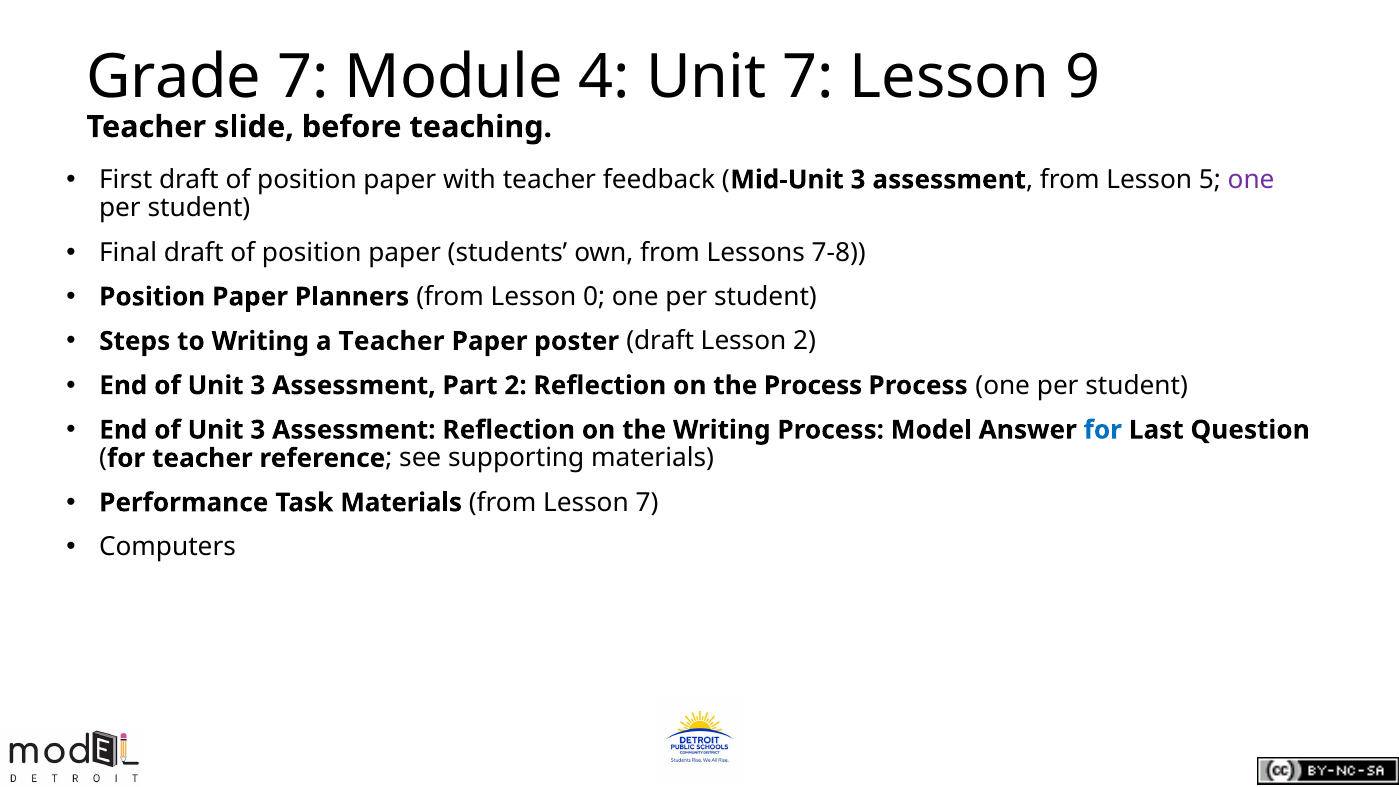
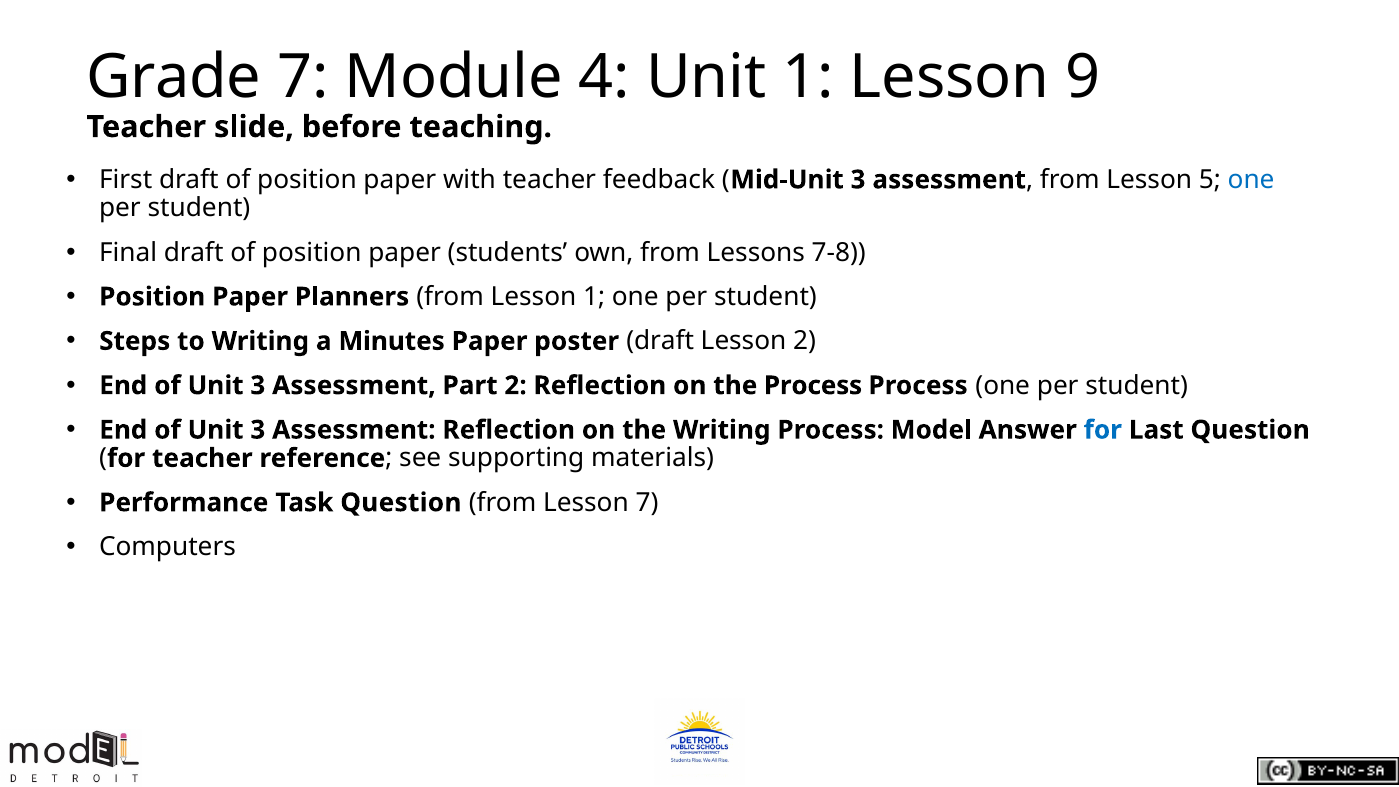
Unit 7: 7 -> 1
one at (1251, 180) colour: purple -> blue
Lesson 0: 0 -> 1
a Teacher: Teacher -> Minutes
Task Materials: Materials -> Question
